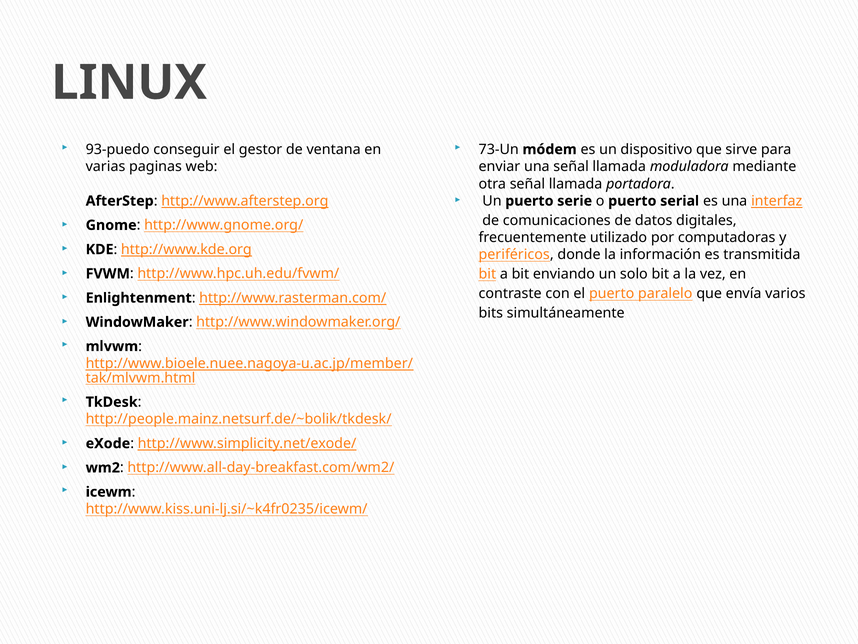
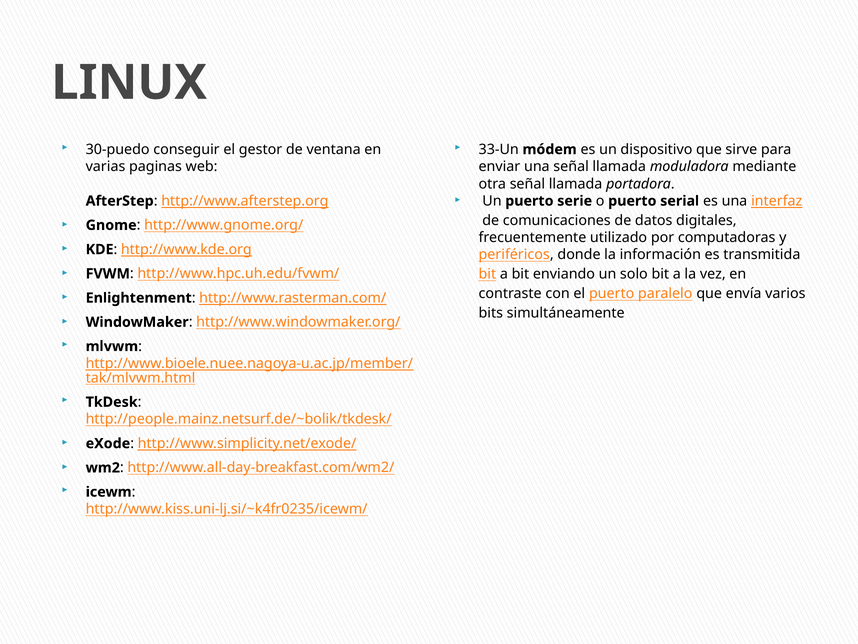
93-puedo: 93-puedo -> 30-puedo
73-Un: 73-Un -> 33-Un
